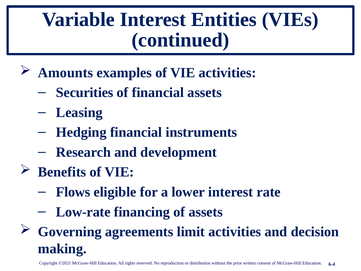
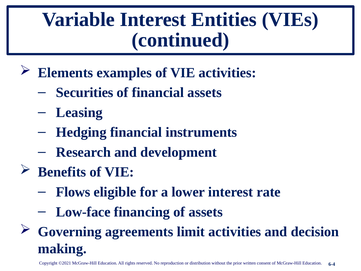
Amounts: Amounts -> Elements
Low-rate: Low-rate -> Low-face
